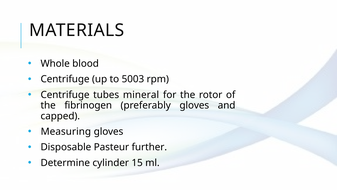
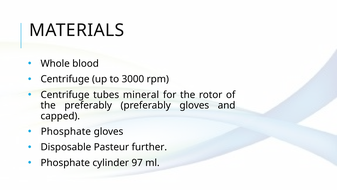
5003: 5003 -> 3000
the fibrinogen: fibrinogen -> preferably
Measuring at (66, 131): Measuring -> Phosphate
Determine at (65, 162): Determine -> Phosphate
15: 15 -> 97
